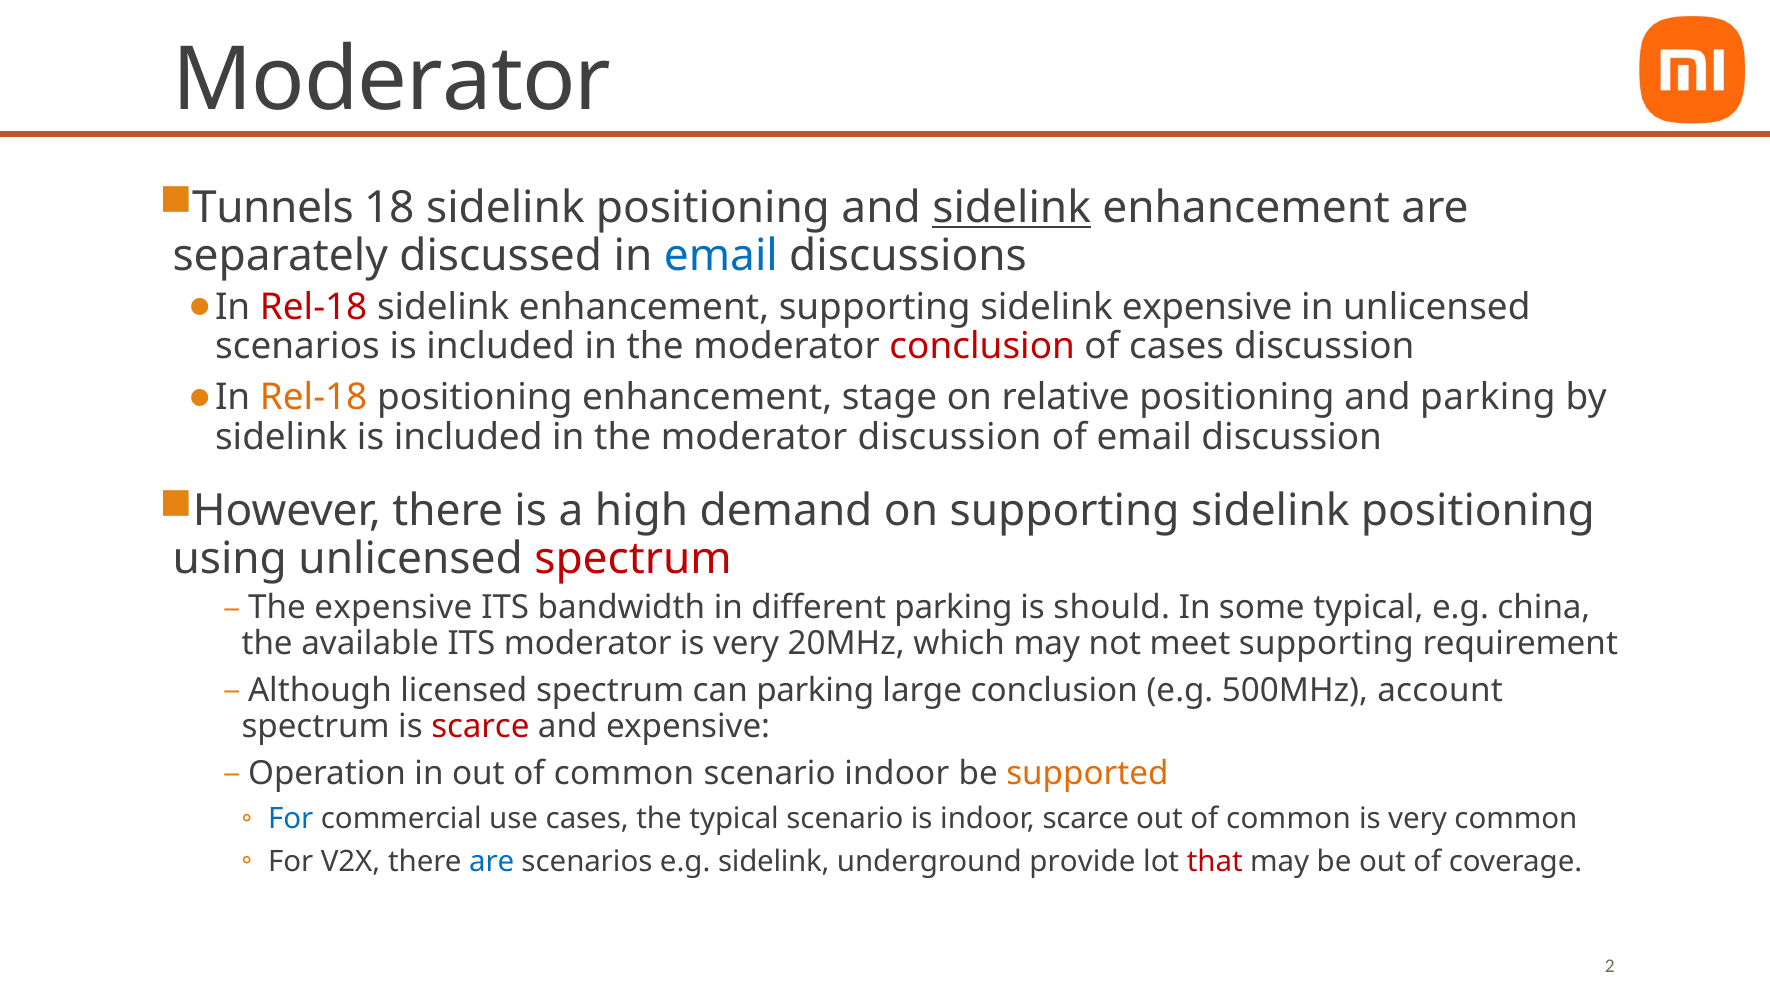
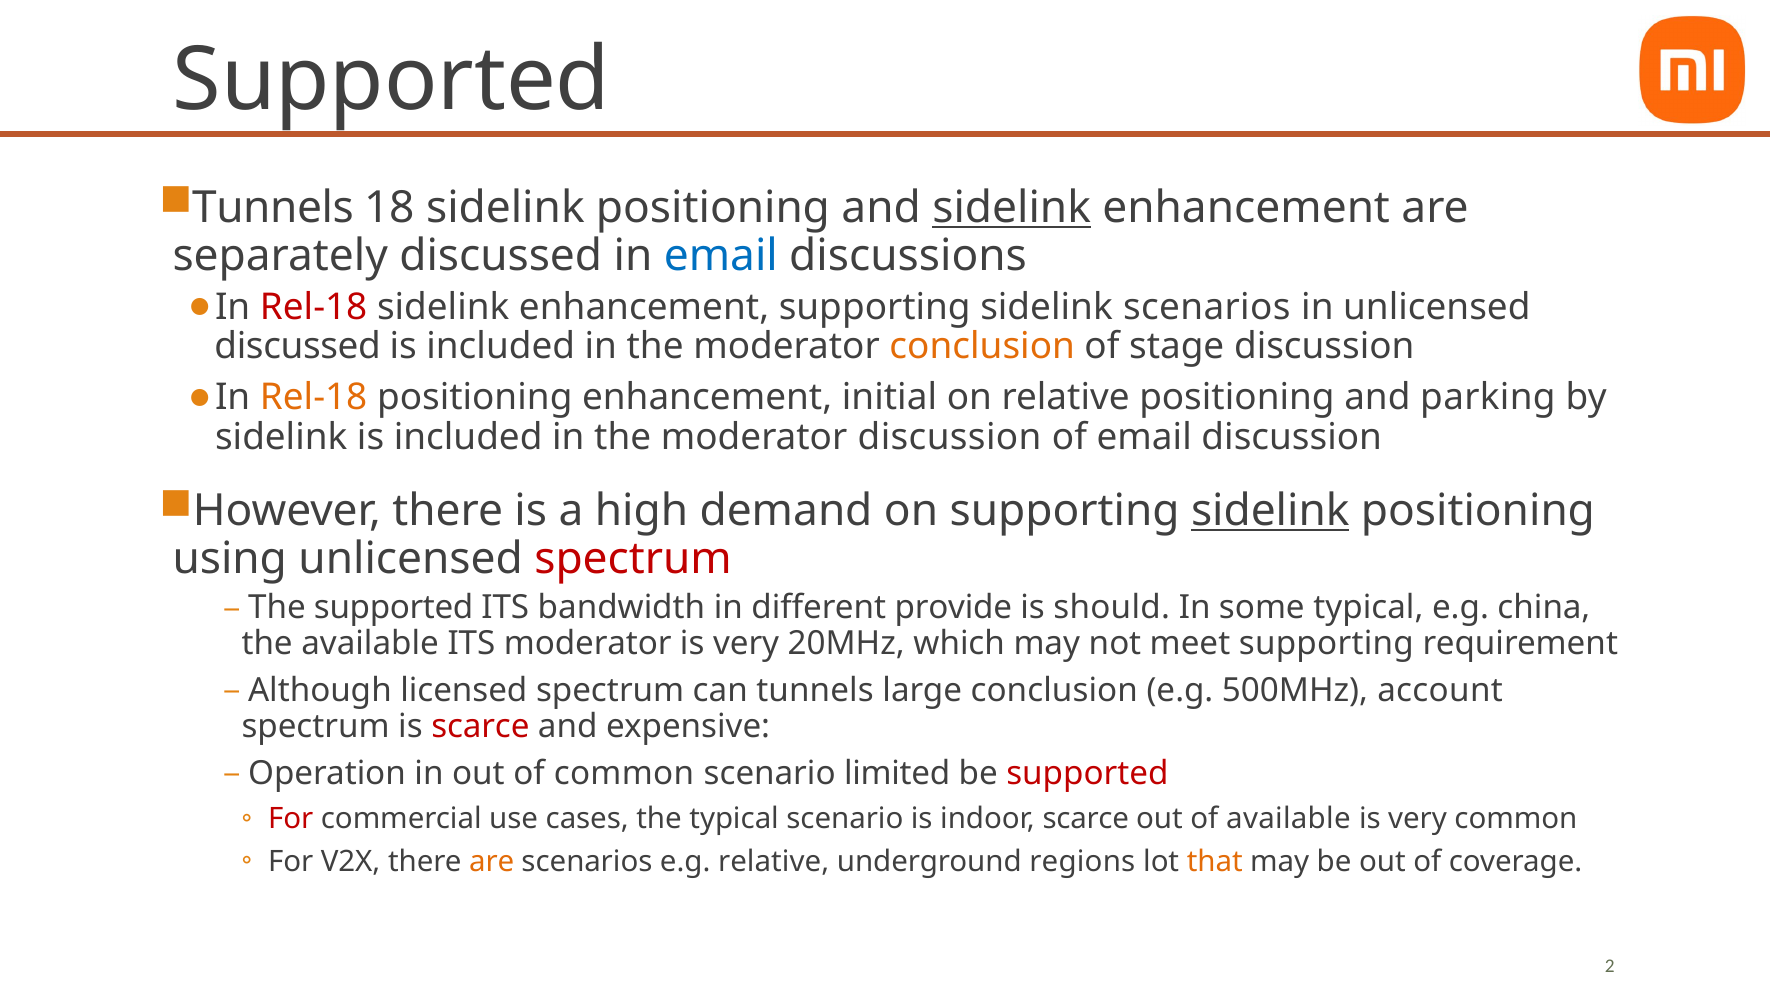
Moderator at (392, 80): Moderator -> Supported
sidelink expensive: expensive -> scenarios
scenarios at (297, 347): scenarios -> discussed
conclusion at (982, 347) colour: red -> orange
of cases: cases -> stage
stage: stage -> initial
sidelink at (1270, 511) underline: none -> present
expensive at (393, 608): expensive -> supported
different parking: parking -> provide
can parking: parking -> tunnels
scenario indoor: indoor -> limited
supported at (1087, 773) colour: orange -> red
For at (291, 818) colour: blue -> red
common at (1288, 818): common -> available
are at (492, 861) colour: blue -> orange
e.g sidelink: sidelink -> relative
provide: provide -> regions
that colour: red -> orange
